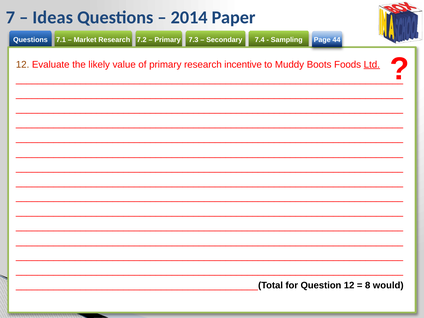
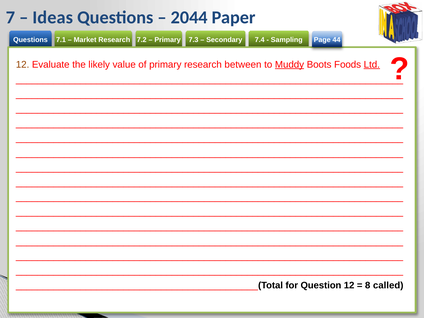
2014: 2014 -> 2044
incentive: incentive -> between
Muddy underline: none -> present
would: would -> called
